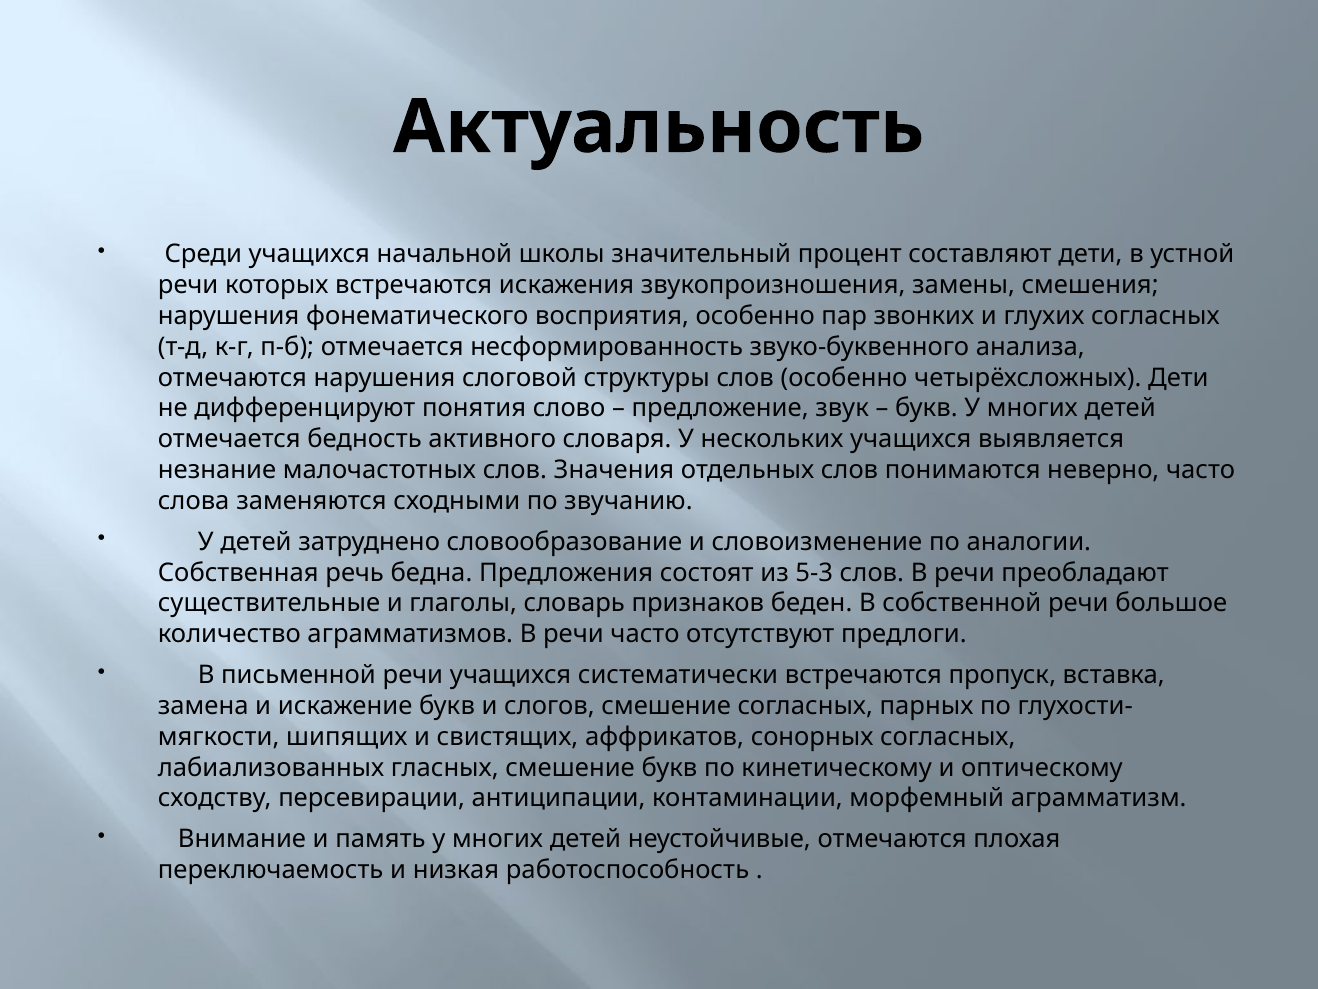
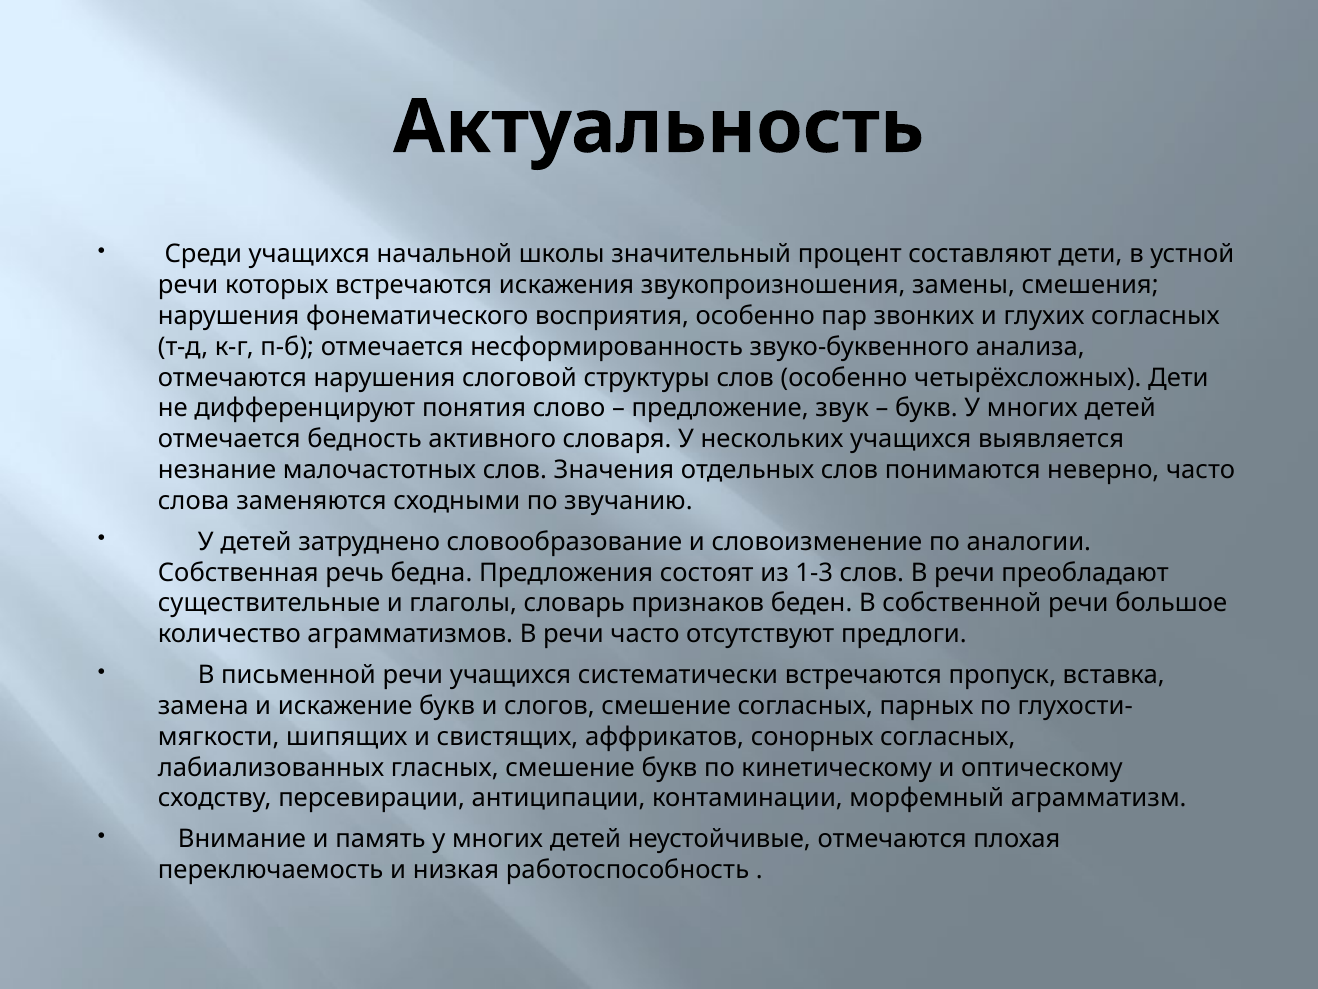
5-3: 5-3 -> 1-3
